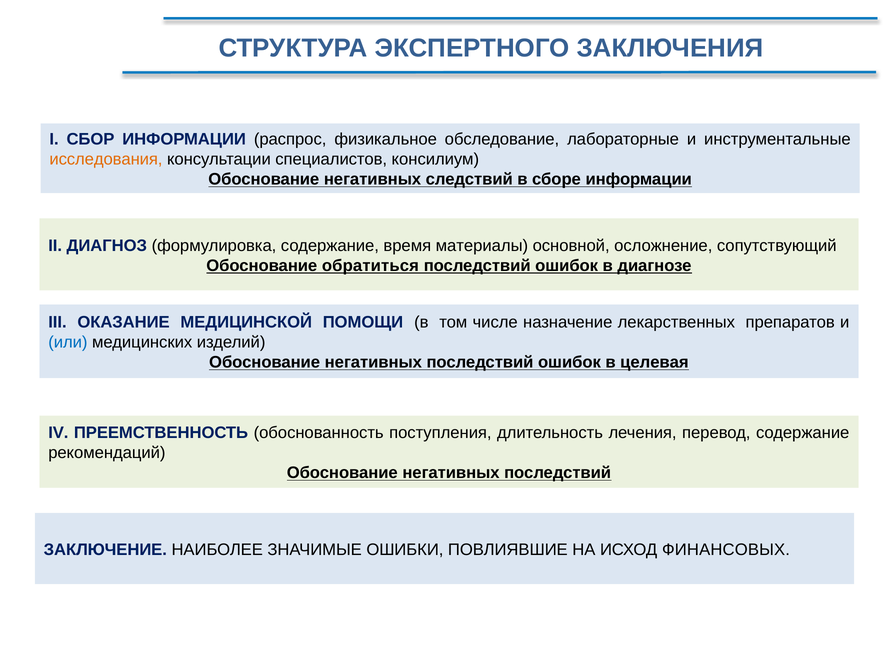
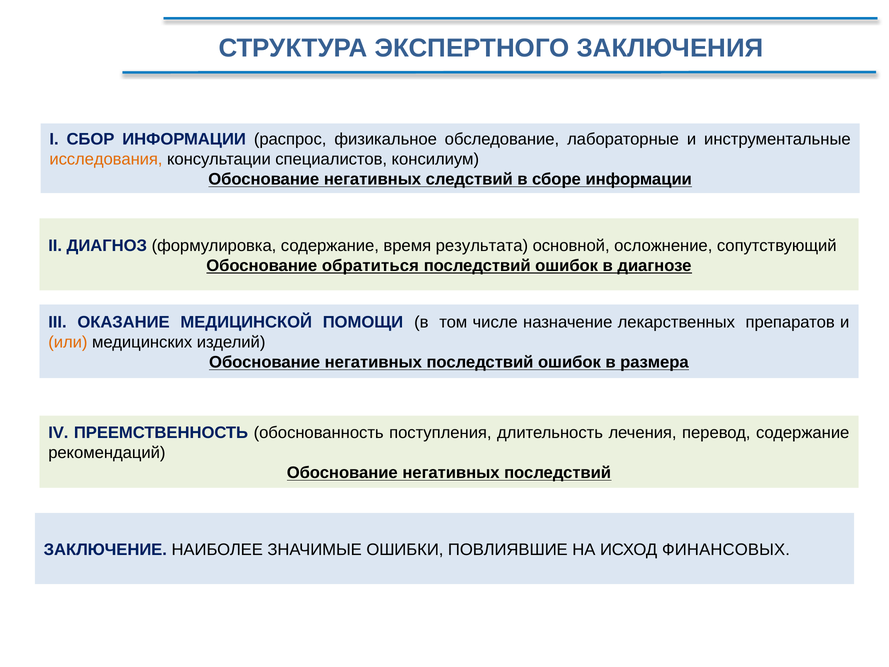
материалы: материалы -> результата
или colour: blue -> orange
целевая: целевая -> размера
